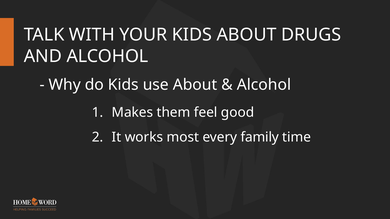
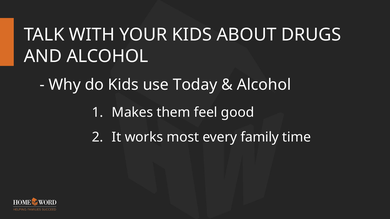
use About: About -> Today
